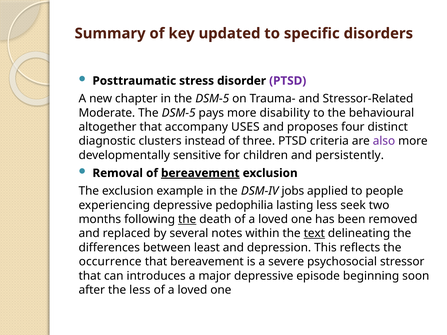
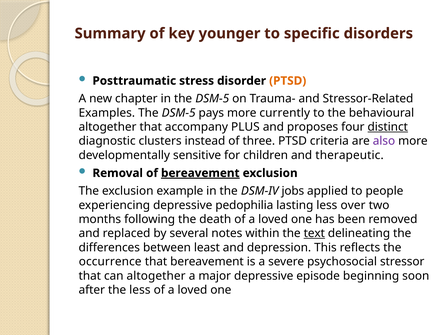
updated: updated -> younger
PTSD at (288, 81) colour: purple -> orange
Moderate: Moderate -> Examples
disability: disability -> currently
USES: USES -> PLUS
distinct underline: none -> present
persistently: persistently -> therapeutic
seek: seek -> over
the at (187, 219) underline: present -> none
can introduces: introduces -> altogether
